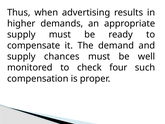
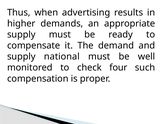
chances: chances -> national
